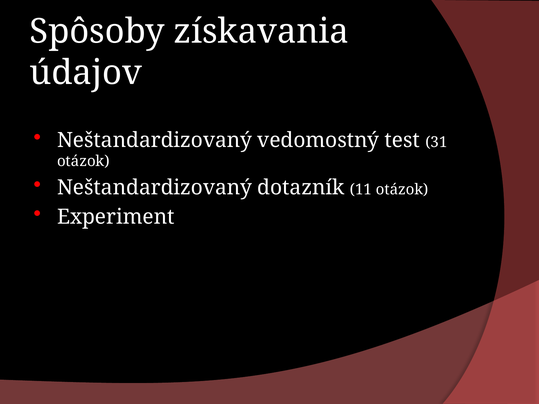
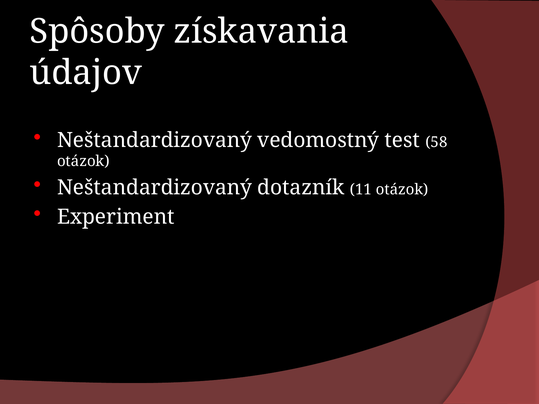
31: 31 -> 58
